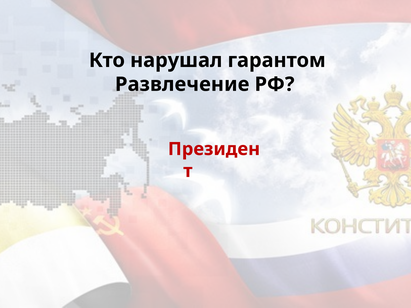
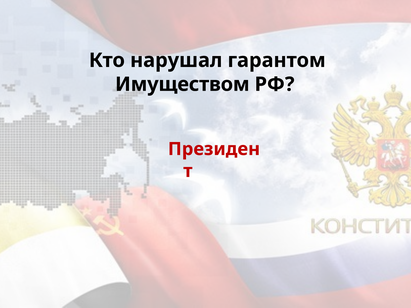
Развлечение: Развлечение -> Имуществом
